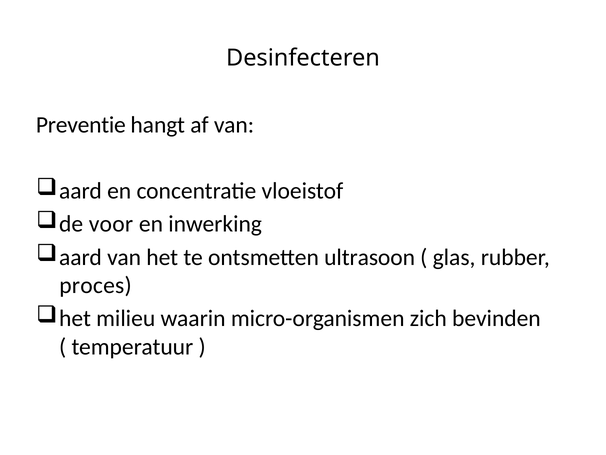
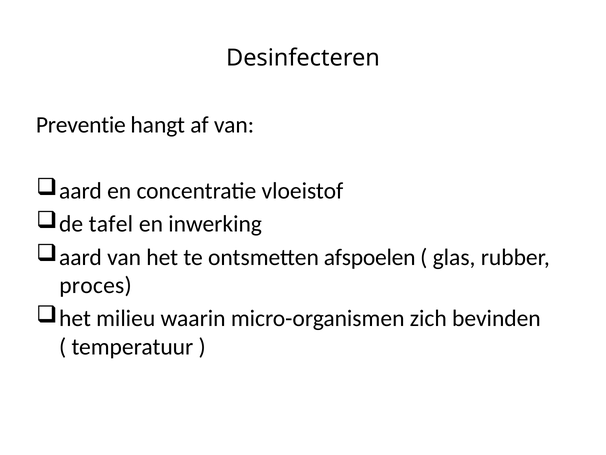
voor: voor -> tafel
ultrasoon: ultrasoon -> afspoelen
